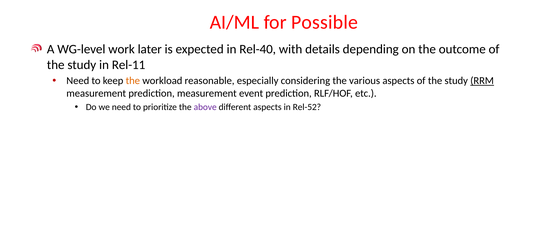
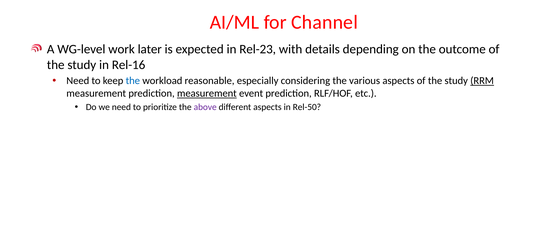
Possible: Possible -> Channel
Rel-40: Rel-40 -> Rel-23
Rel-11: Rel-11 -> Rel-16
the at (133, 81) colour: orange -> blue
measurement at (207, 93) underline: none -> present
Rel-52: Rel-52 -> Rel-50
